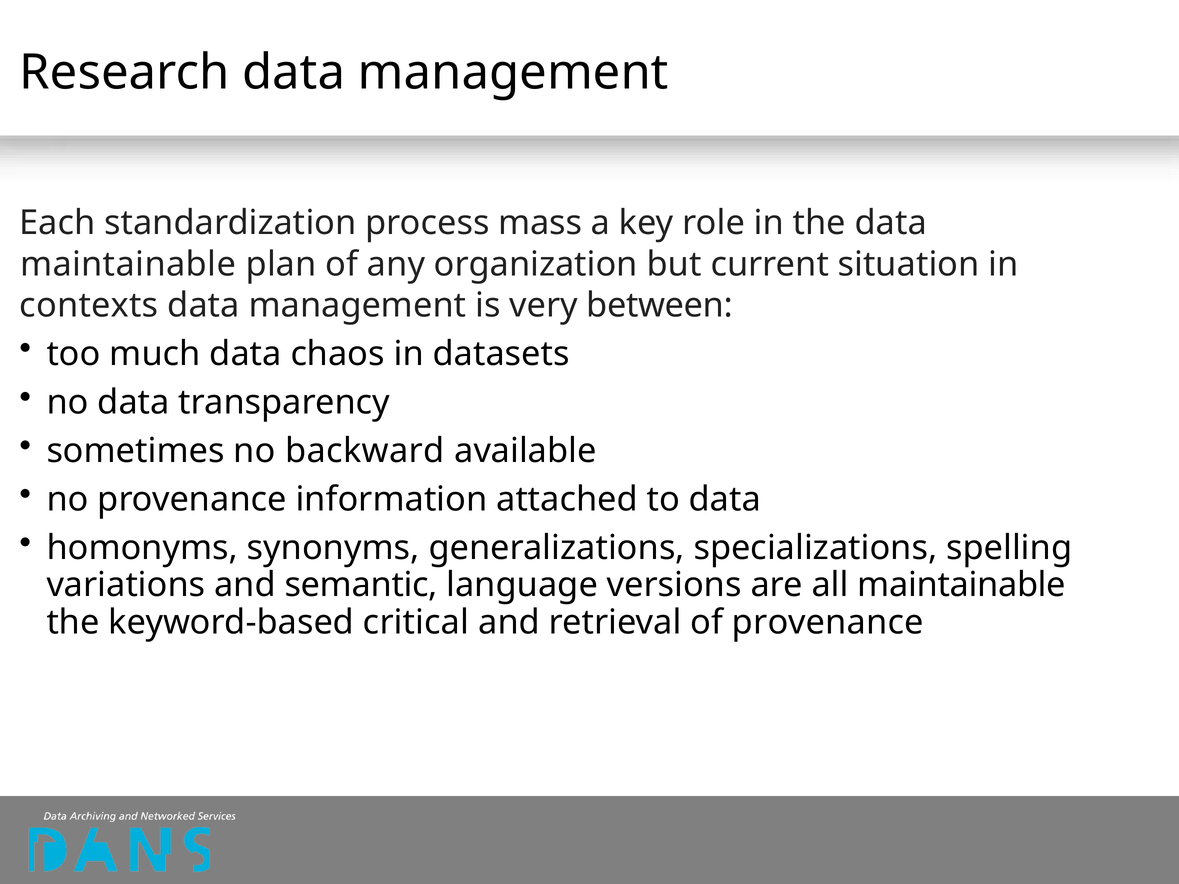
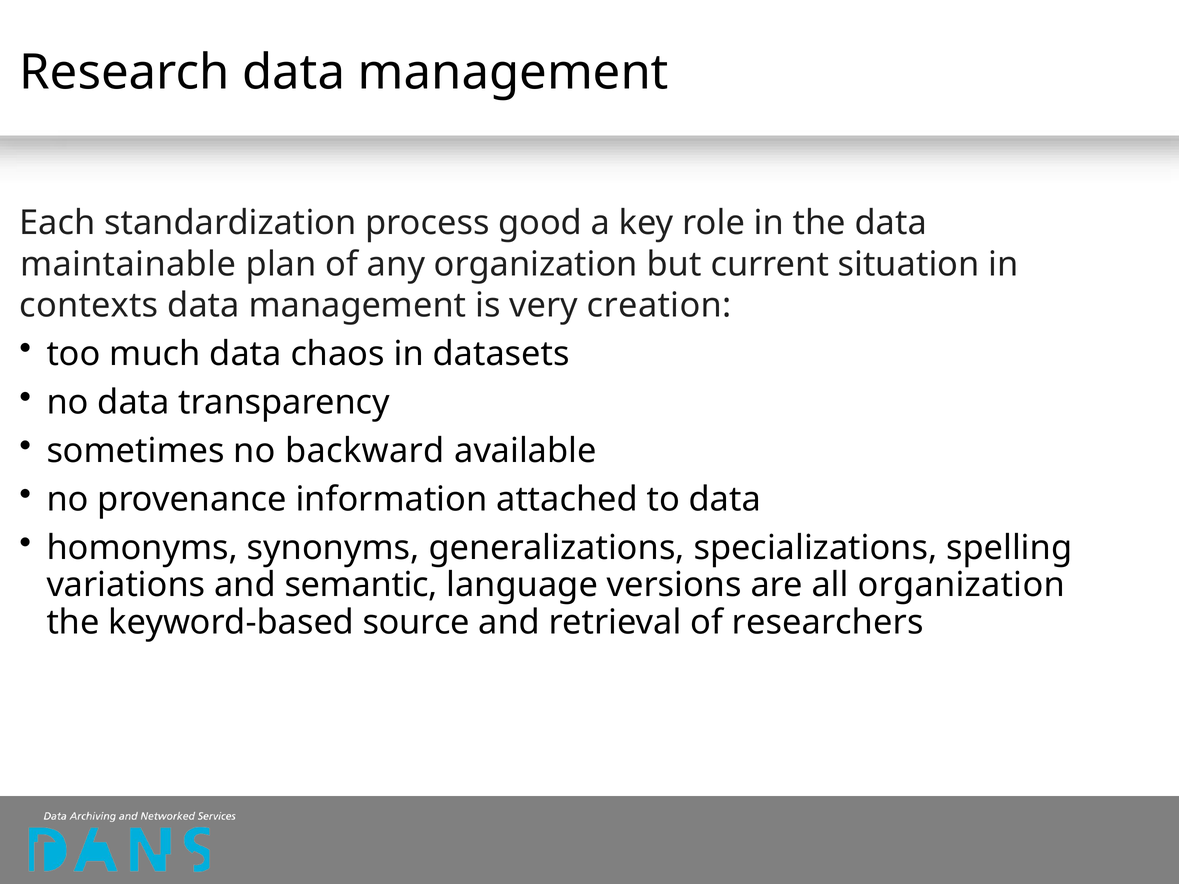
mass: mass -> good
between: between -> creation
all maintainable: maintainable -> organization
critical: critical -> source
of provenance: provenance -> researchers
